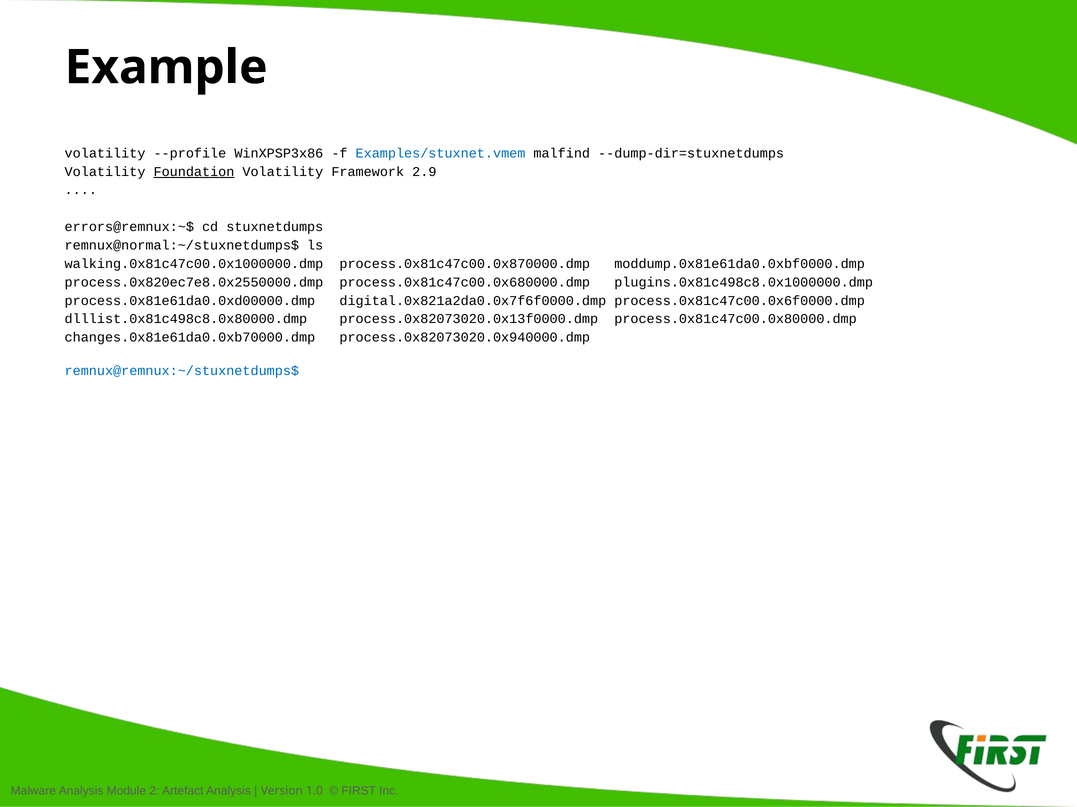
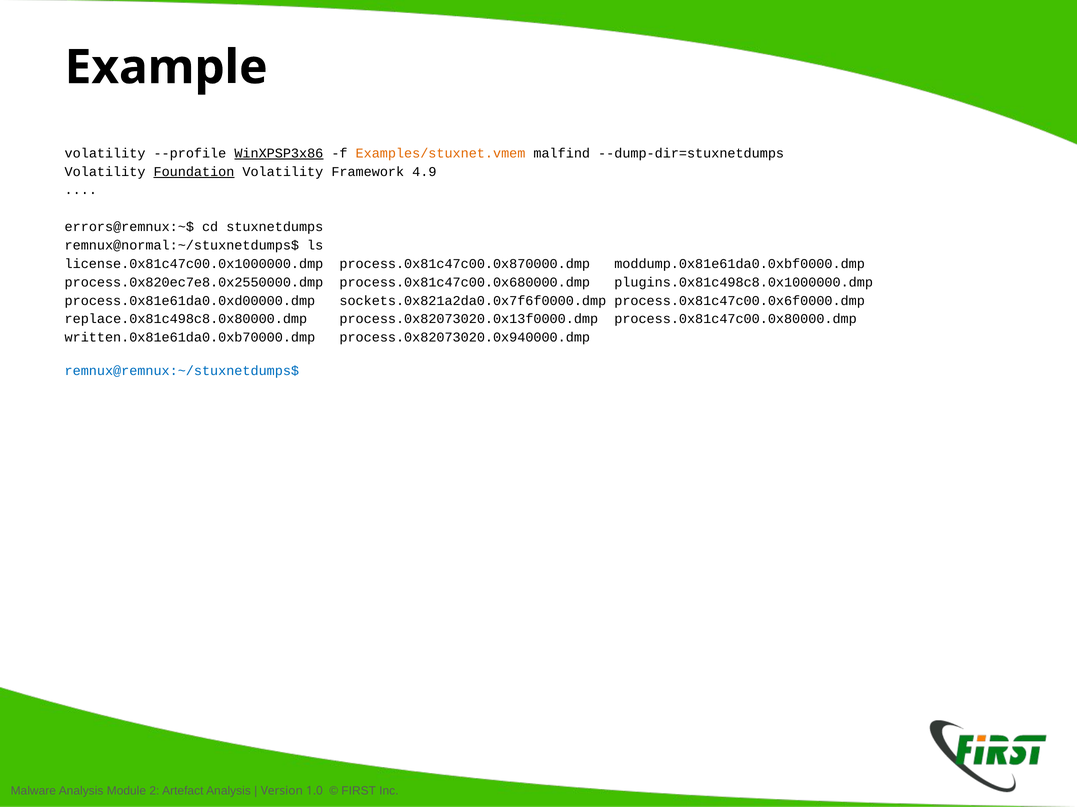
WinXPSP3x86 underline: none -> present
Examples/stuxnet.vmem colour: blue -> orange
2.9: 2.9 -> 4.9
walking.0x81c47c00.0x1000000.dmp: walking.0x81c47c00.0x1000000.dmp -> license.0x81c47c00.0x1000000.dmp
digital.0x821a2da0.0x7f6f0000.dmp: digital.0x821a2da0.0x7f6f0000.dmp -> sockets.0x821a2da0.0x7f6f0000.dmp
dlllist.0x81c498c8.0x80000.dmp: dlllist.0x81c498c8.0x80000.dmp -> replace.0x81c498c8.0x80000.dmp
changes.0x81e61da0.0xb70000.dmp: changes.0x81e61da0.0xb70000.dmp -> written.0x81e61da0.0xb70000.dmp
